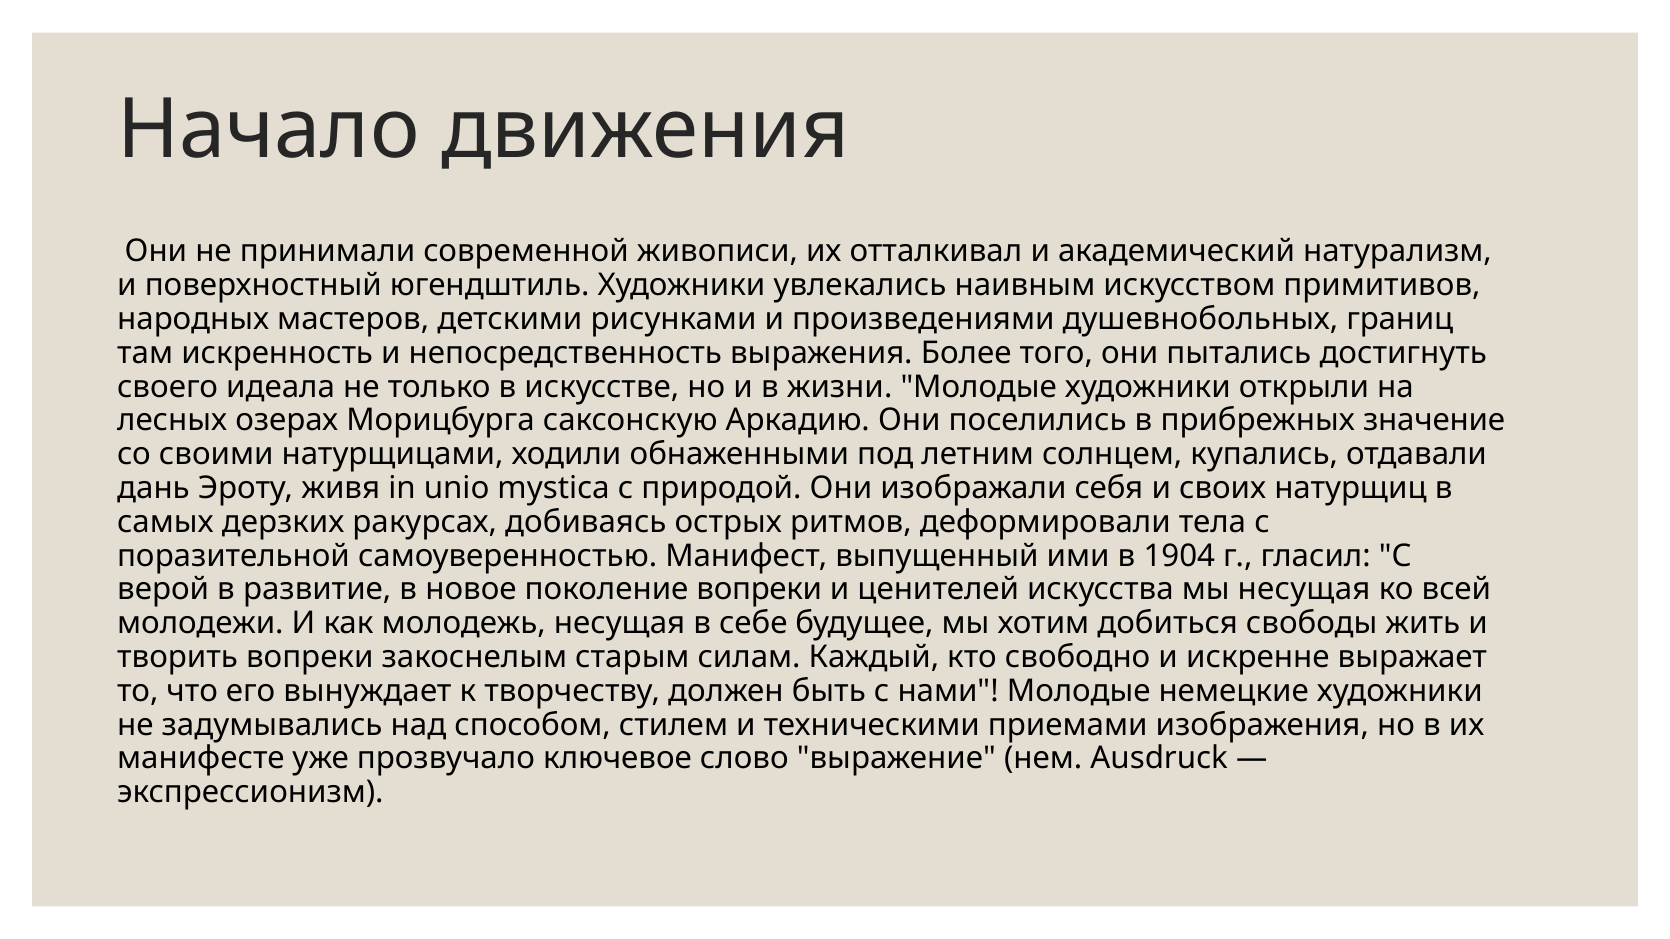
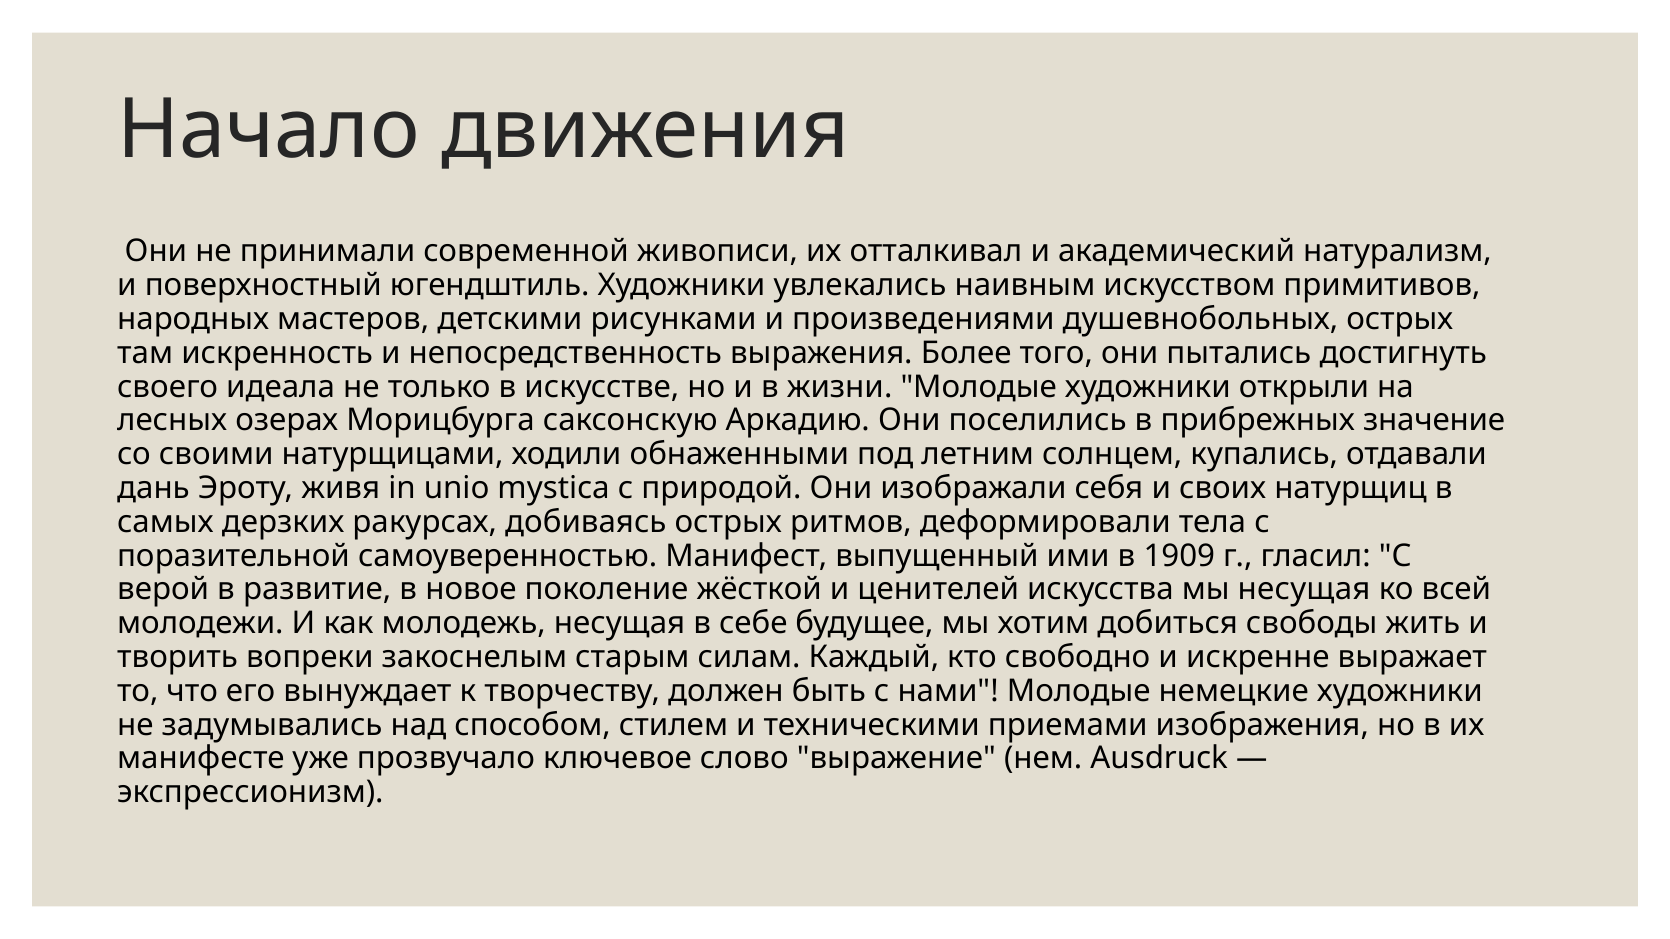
душевнобольных границ: границ -> острых
1904: 1904 -> 1909
поколение вопреки: вопреки -> жёсткой
